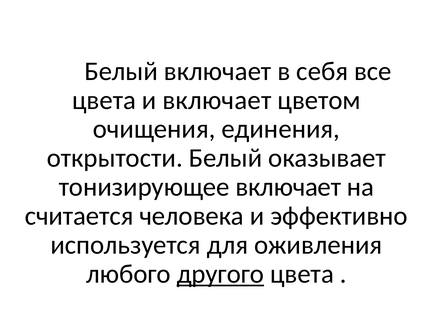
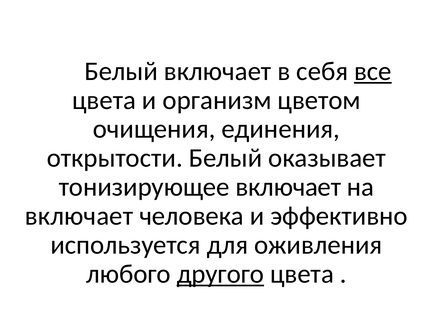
все underline: none -> present
и включает: включает -> организм
считается at (79, 216): считается -> включает
